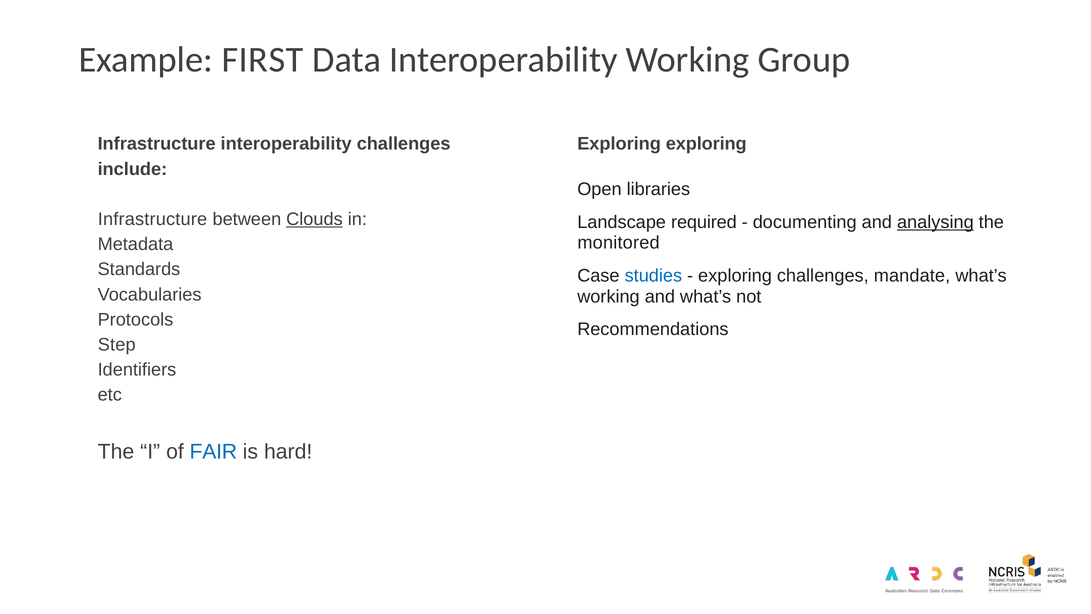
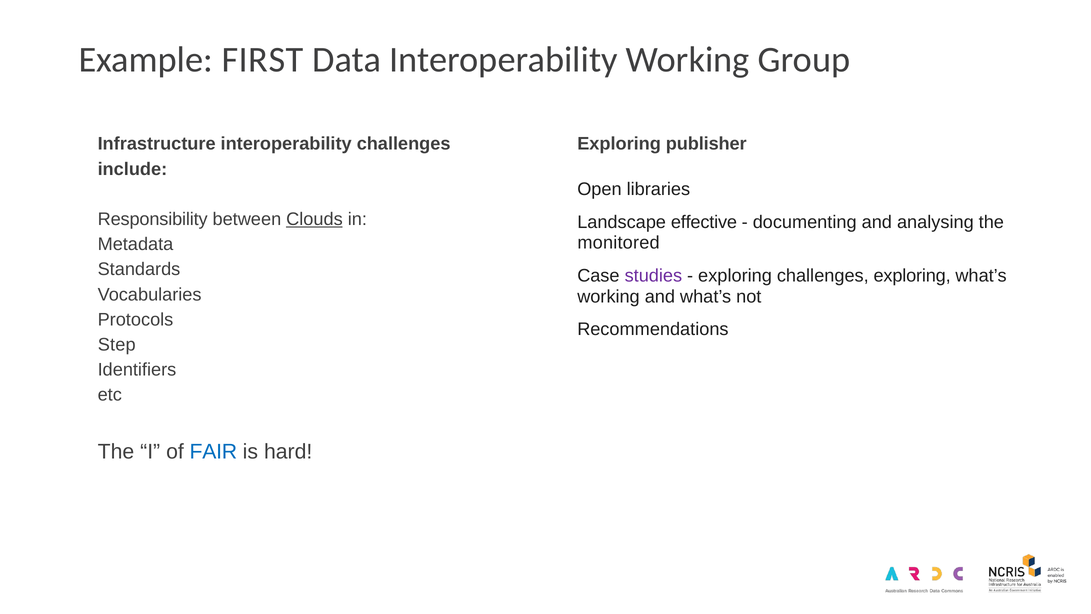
Exploring exploring: exploring -> publisher
Infrastructure at (153, 219): Infrastructure -> Responsibility
required: required -> effective
analysing underline: present -> none
studies colour: blue -> purple
challenges mandate: mandate -> exploring
